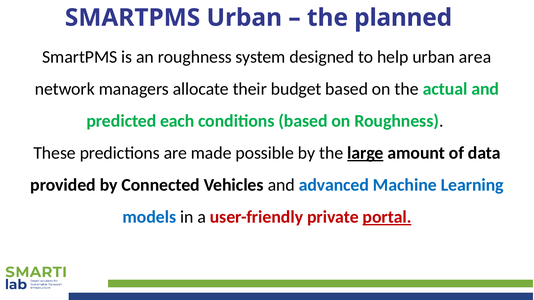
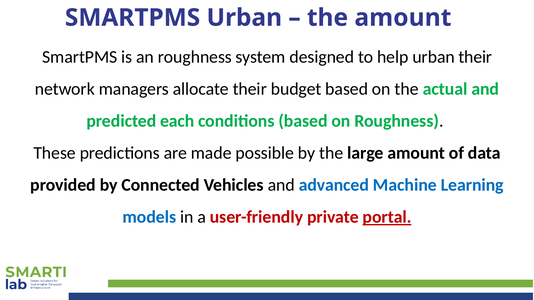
the planned: planned -> amount
urban area: area -> their
large underline: present -> none
